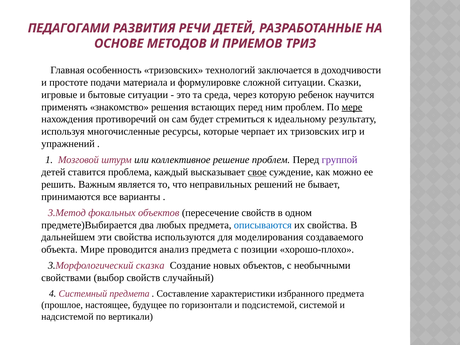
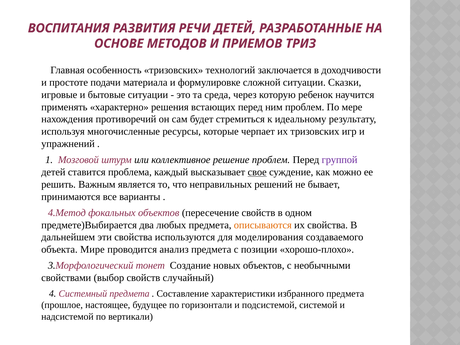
ПЕДАГОГАМИ: ПЕДАГОГАМИ -> ВОСПИТАНИЯ
знакомство: знакомство -> характерно
мере underline: present -> none
3.Метод: 3.Метод -> 4.Метод
описываются colour: blue -> orange
сказка: сказка -> тонет
